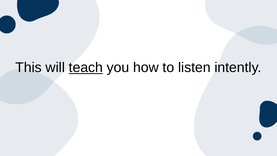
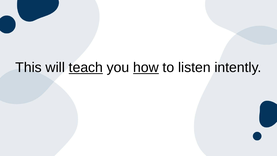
how underline: none -> present
